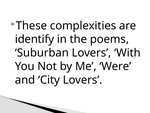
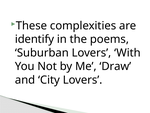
Were: Were -> Draw
